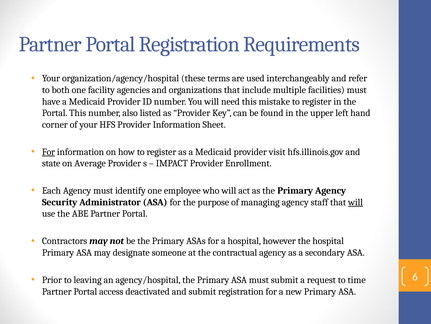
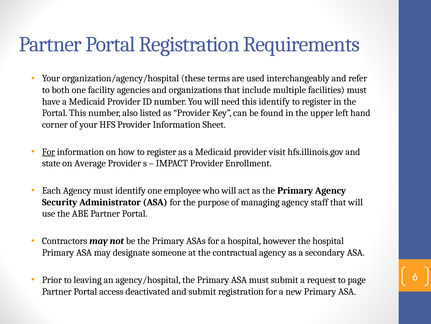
this mistake: mistake -> identify
will at (356, 202) underline: present -> none
time: time -> page
